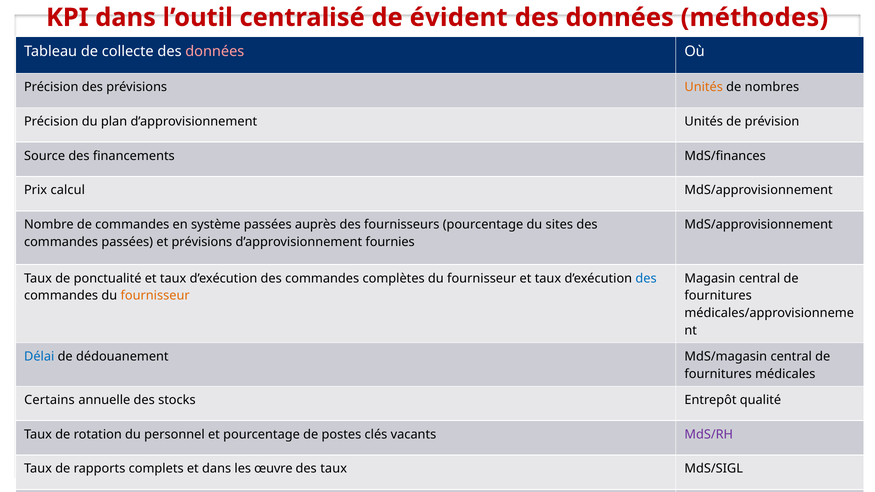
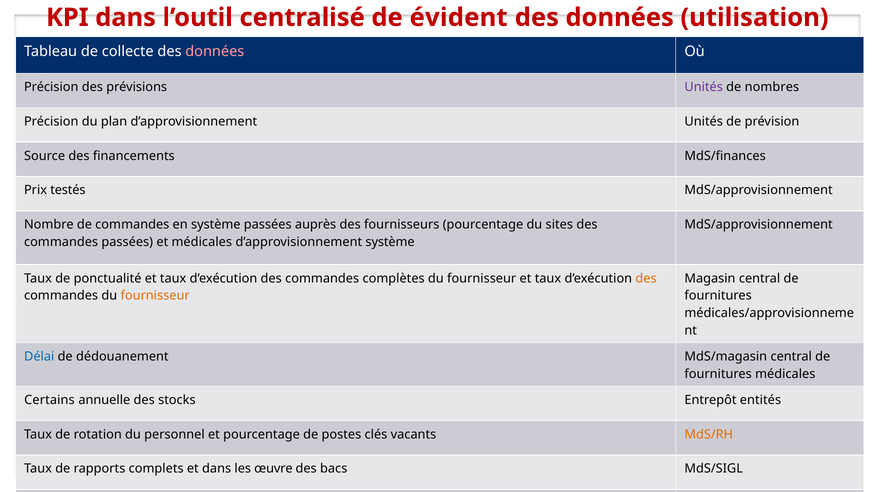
méthodes: méthodes -> utilisation
Unités at (704, 87) colour: orange -> purple
Prix calcul: calcul -> testés
et prévisions: prévisions -> médicales
d’approvisionnement fournies: fournies -> système
des at (646, 278) colour: blue -> orange
Entrepôt qualité: qualité -> entités
MdS/RH colour: purple -> orange
des taux: taux -> bacs
